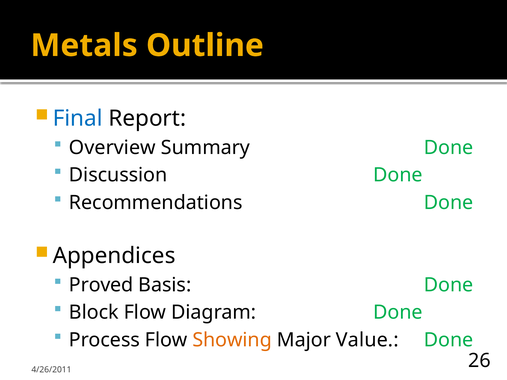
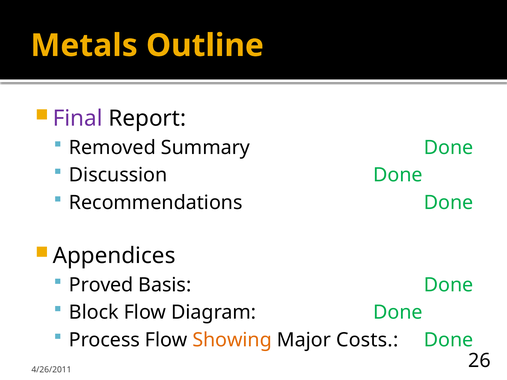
Final colour: blue -> purple
Overview: Overview -> Removed
Value: Value -> Costs
